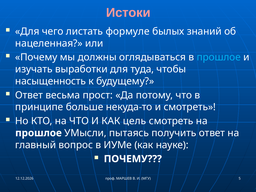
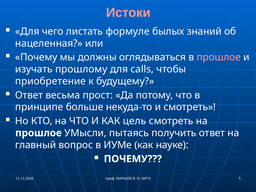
прошлое at (219, 57) colour: light blue -> pink
выработки: выработки -> прошлому
туда: туда -> calls
насыщенность: насыщенность -> приобретение
